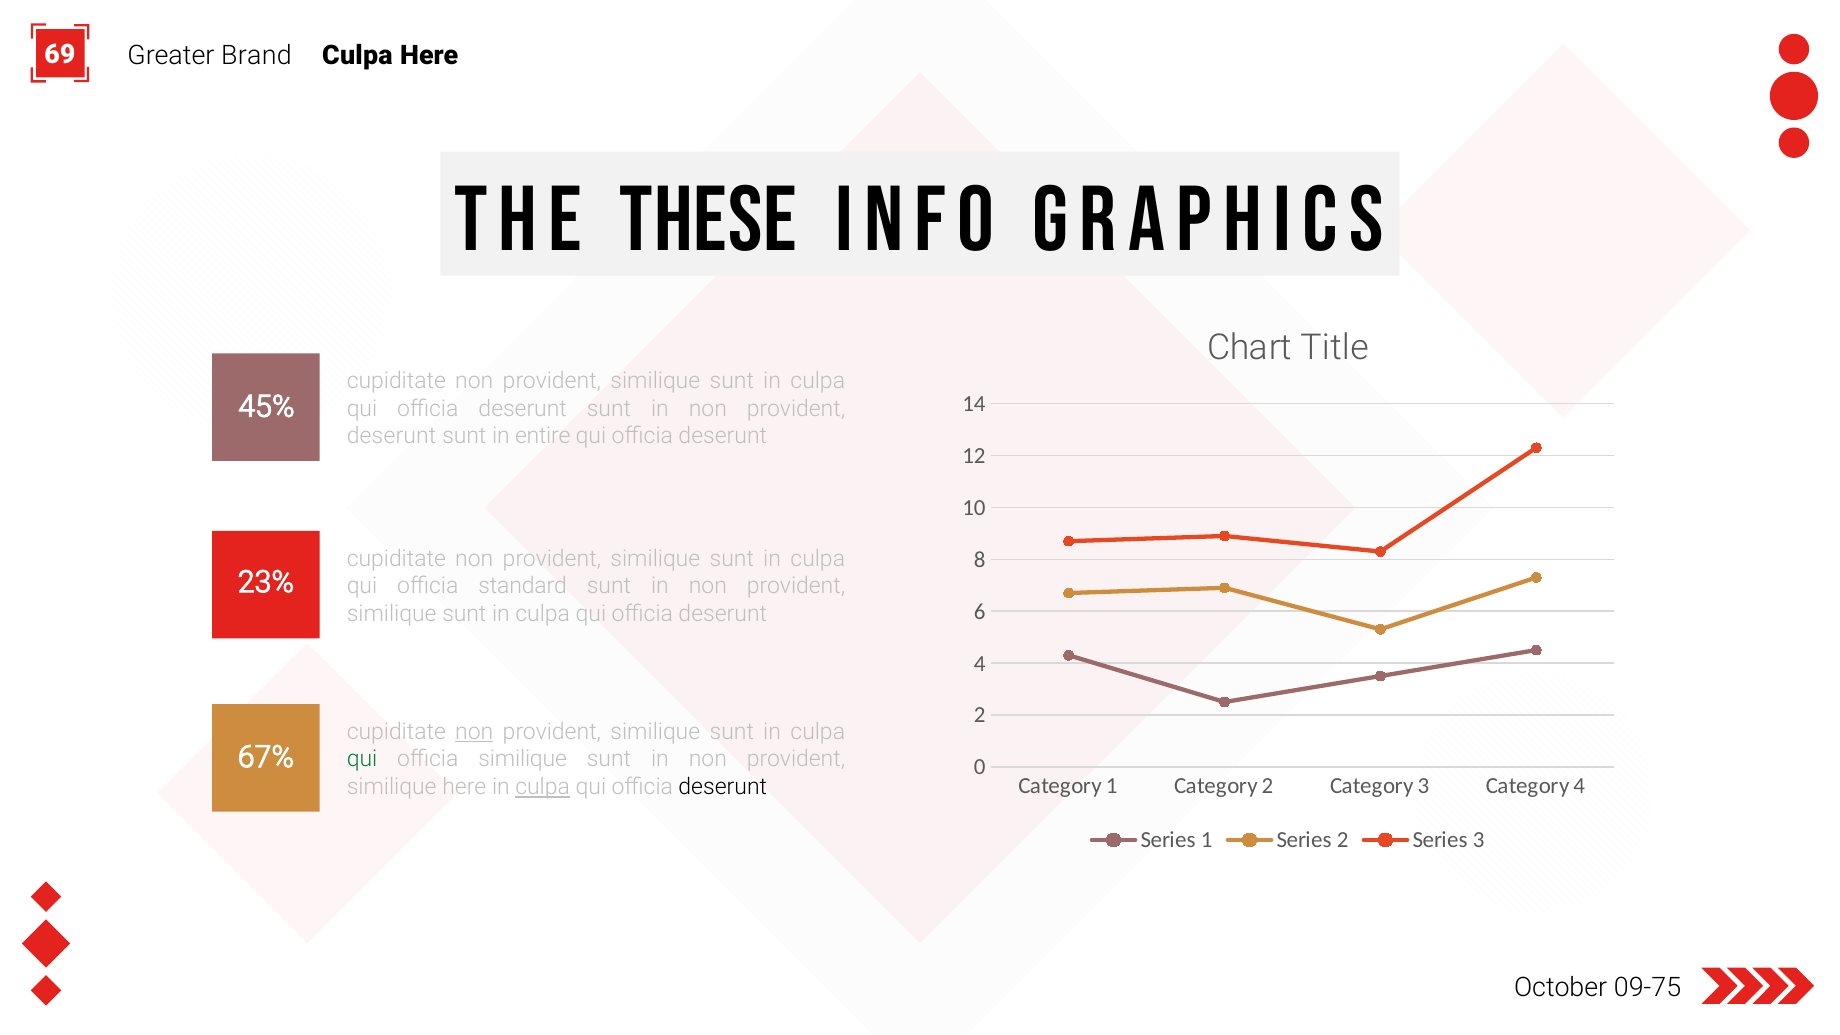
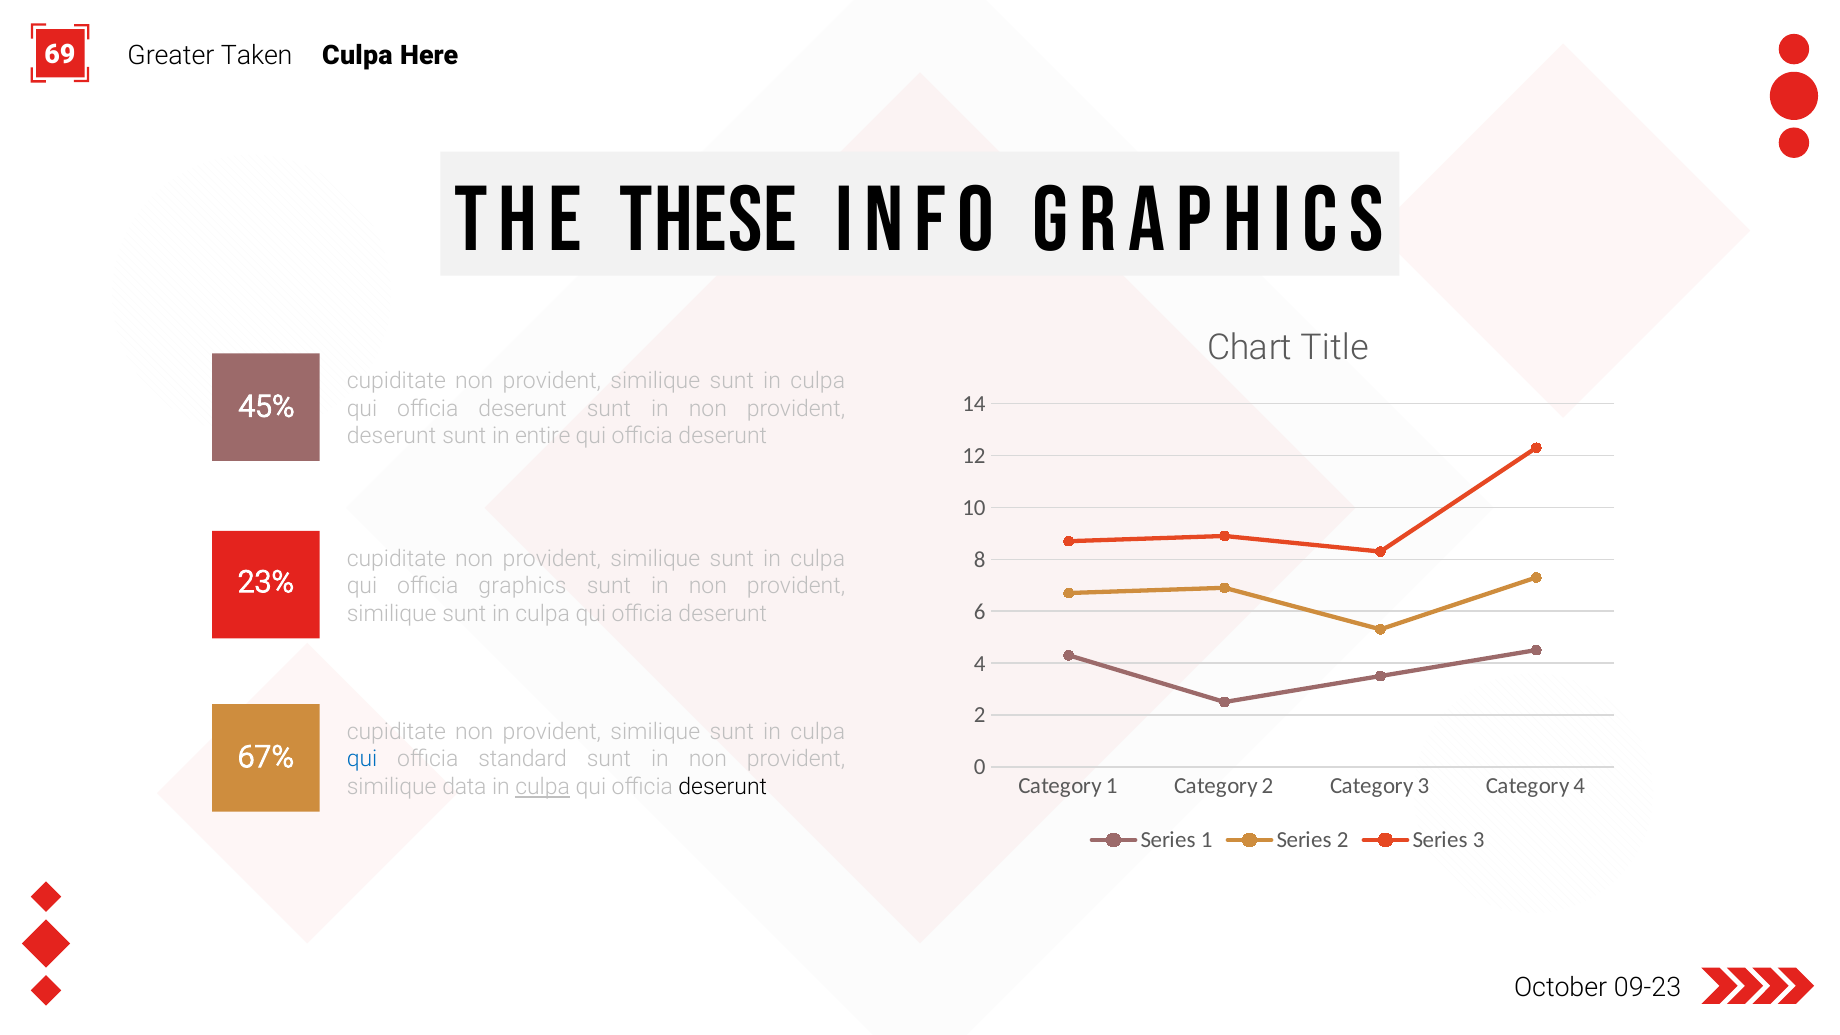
Brand: Brand -> Taken
officia standard: standard -> graphics
non at (474, 732) underline: present -> none
qui at (362, 759) colour: green -> blue
officia similique: similique -> standard
similique here: here -> data
09-75: 09-75 -> 09-23
